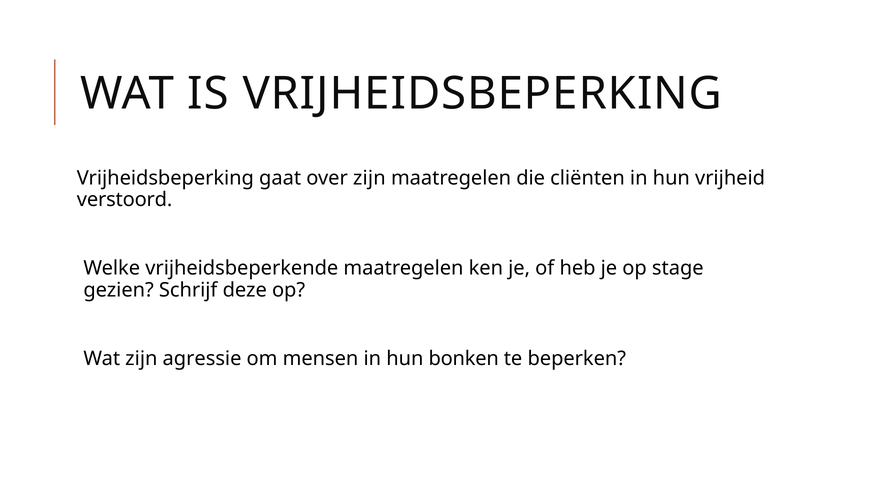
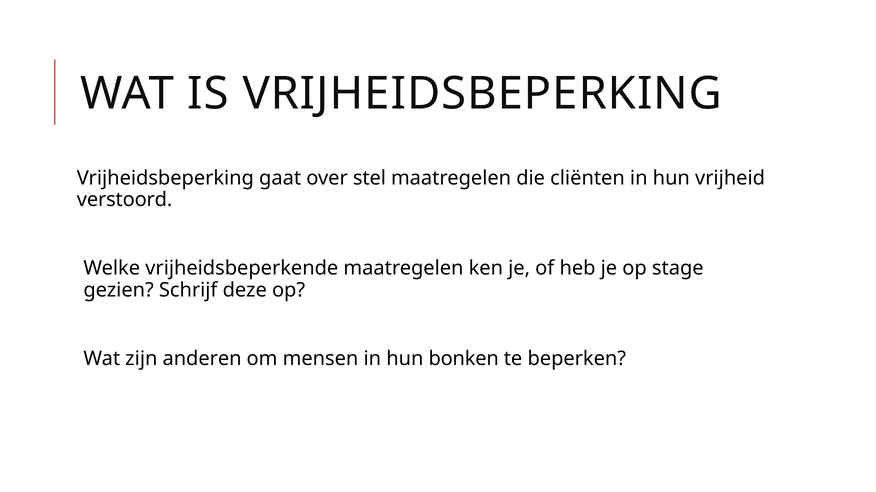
over zijn: zijn -> stel
agressie: agressie -> anderen
